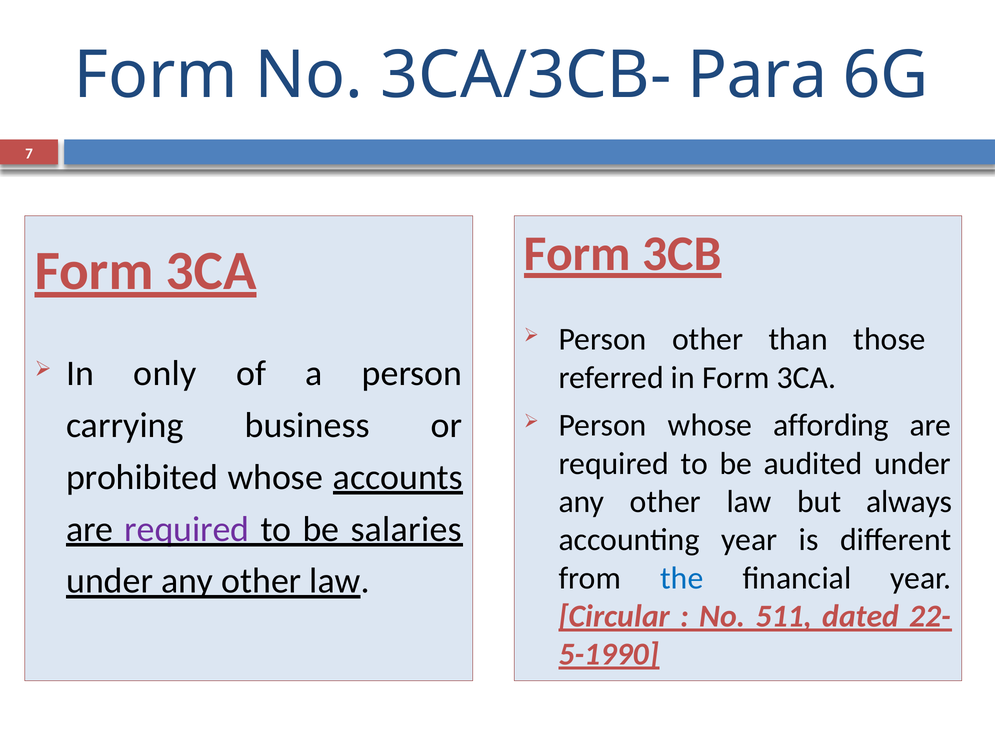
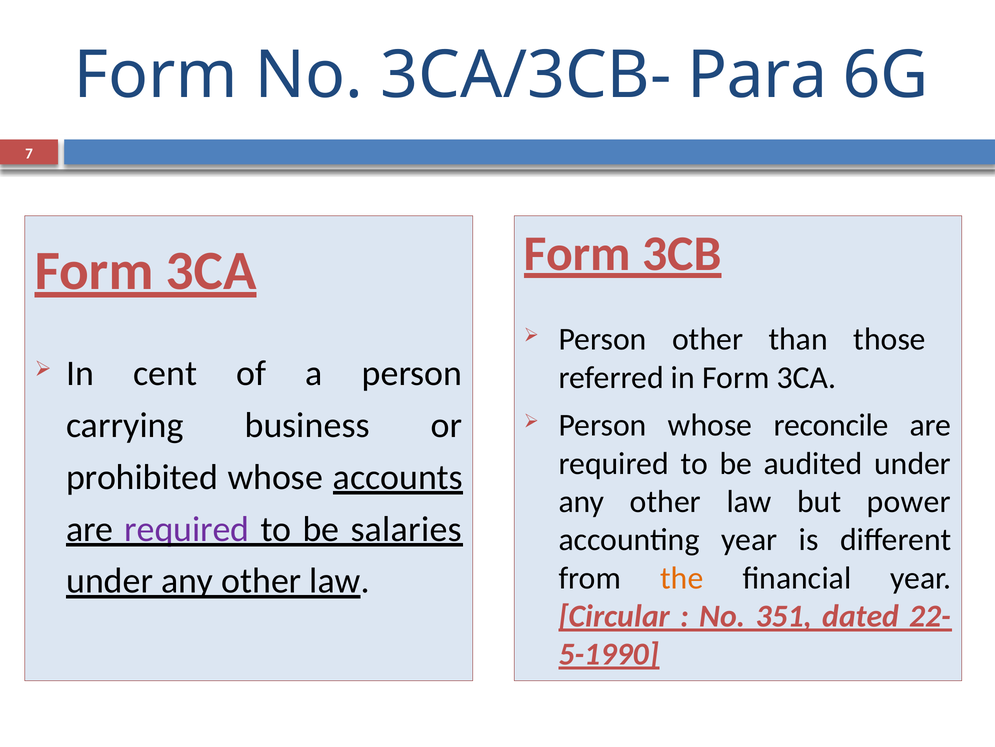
only: only -> cent
affording: affording -> reconcile
always: always -> power
the colour: blue -> orange
511: 511 -> 351
